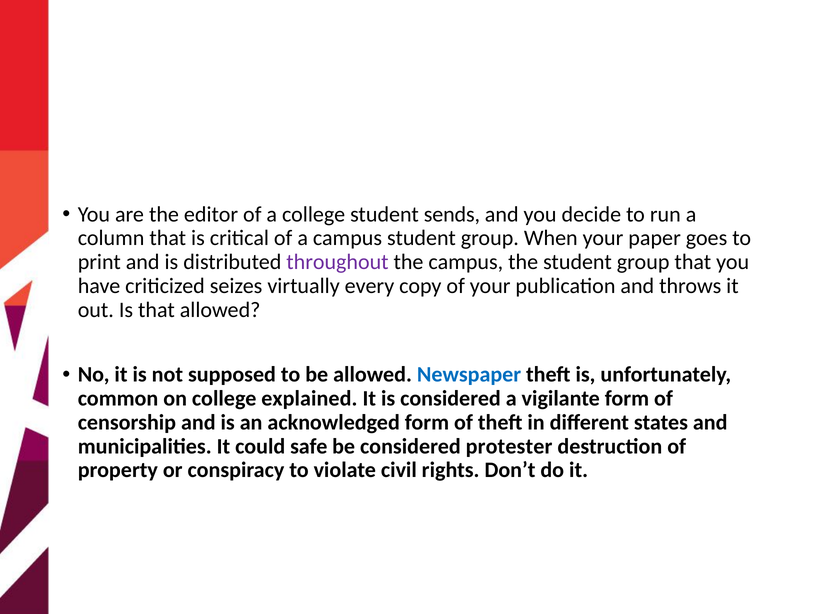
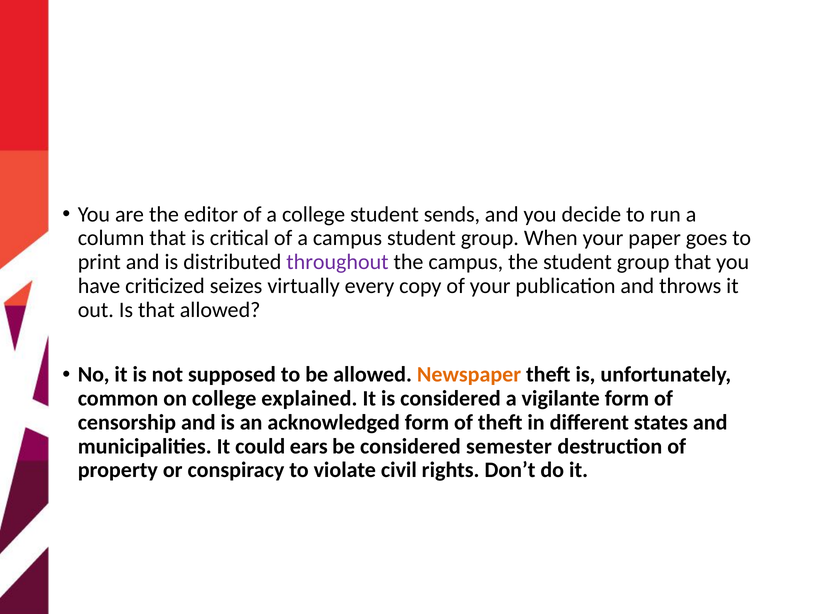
Newspaper colour: blue -> orange
safe: safe -> ears
protester: protester -> semester
